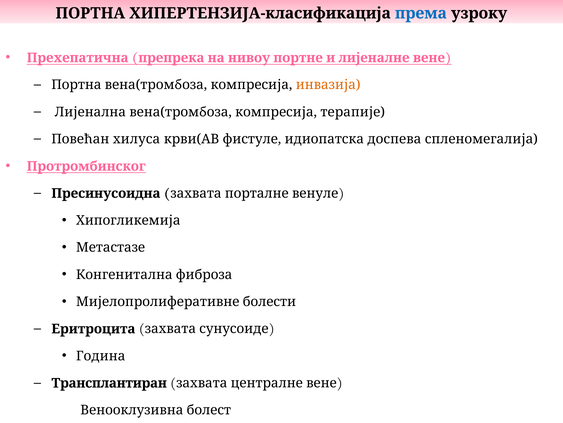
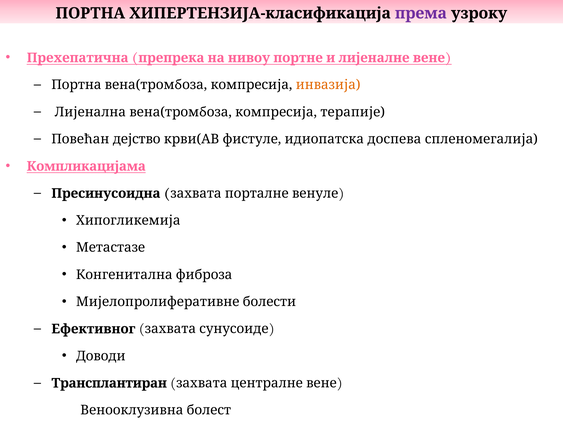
према colour: blue -> purple
хилуса: хилуса -> дејство
Протромбинског: Протромбинског -> Компликацијама
Еритроцита: Еритроцита -> Ефективног
Година: Година -> Доводи
